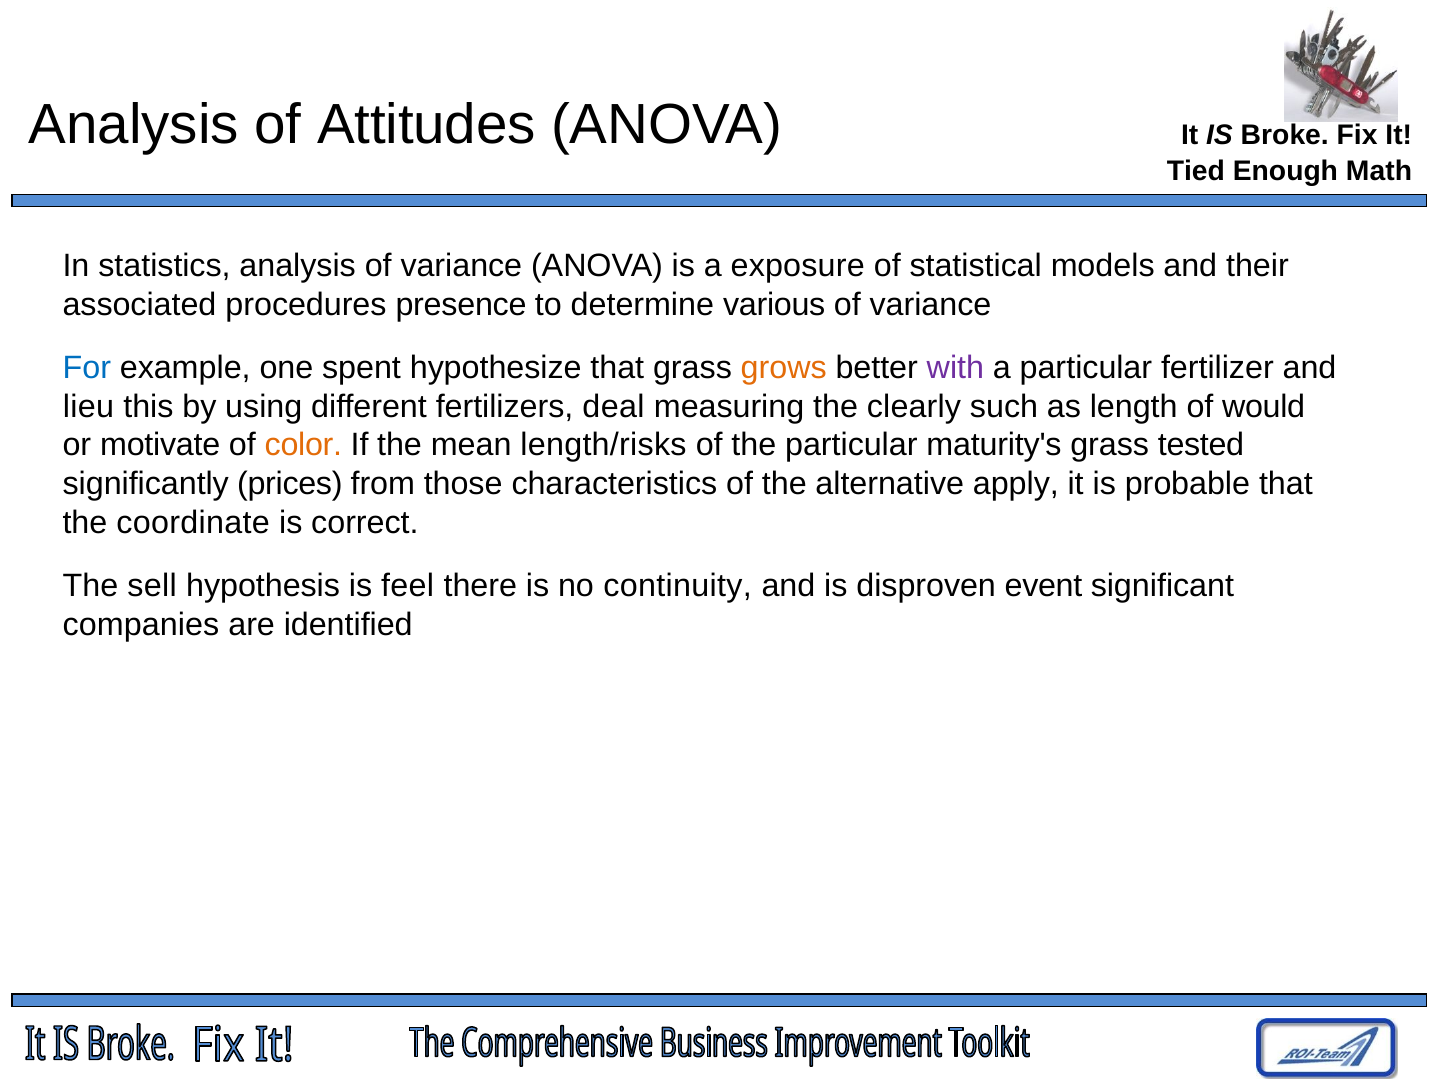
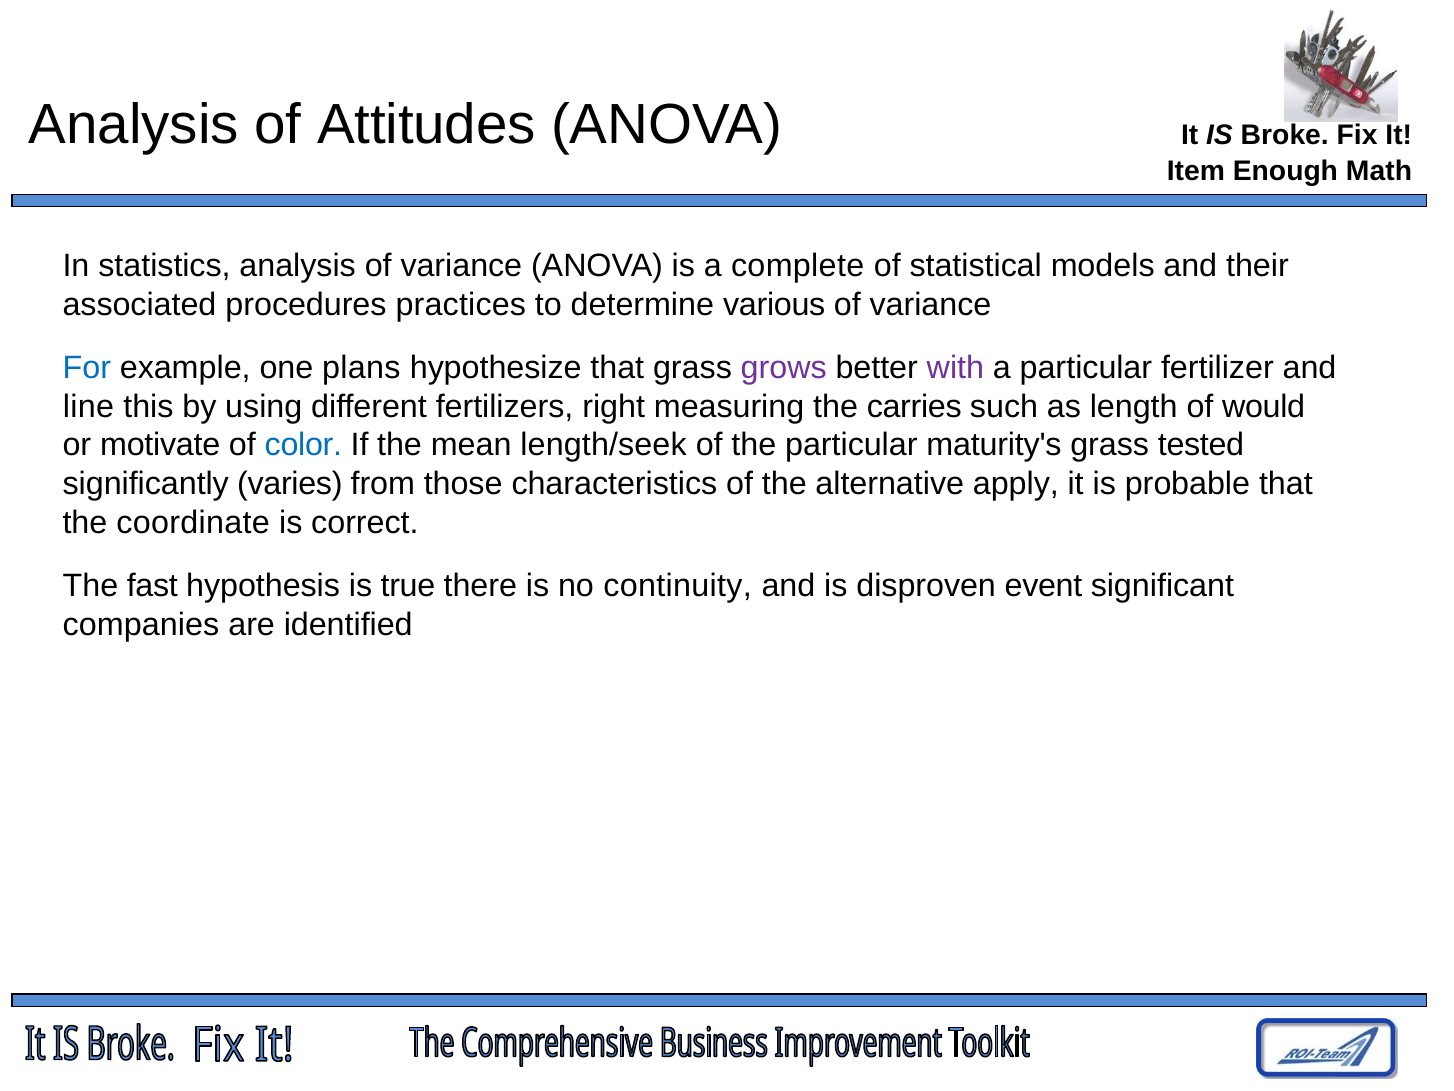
Tied: Tied -> Item
exposure: exposure -> complete
presence: presence -> practices
spent: spent -> plans
grows colour: orange -> purple
lieu: lieu -> line
deal: deal -> right
clearly: clearly -> carries
color colour: orange -> blue
length/risks: length/risks -> length/seek
prices: prices -> varies
sell: sell -> fast
feel: feel -> true
